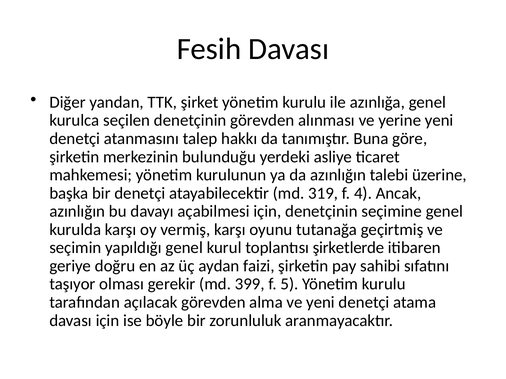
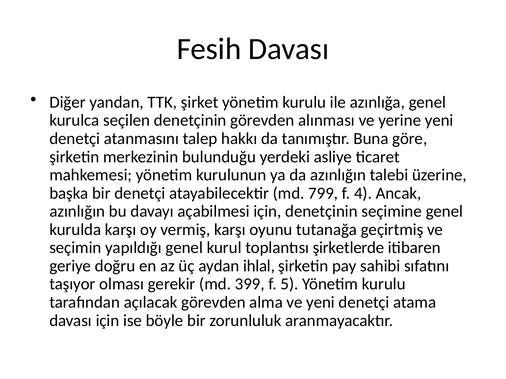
319: 319 -> 799
faizi: faizi -> ihlal
